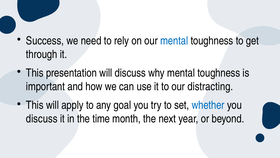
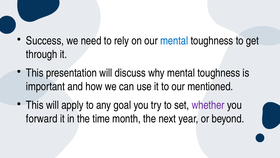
distracting: distracting -> mentioned
whether colour: blue -> purple
discuss at (42, 118): discuss -> forward
